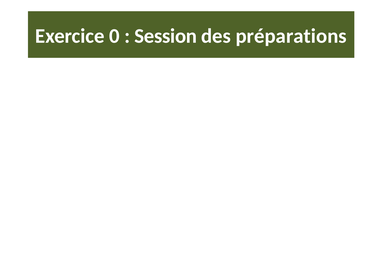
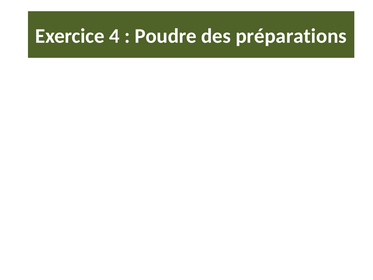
0: 0 -> 4
Session: Session -> Poudre
